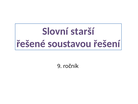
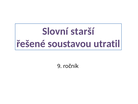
řešení: řešení -> utratil
